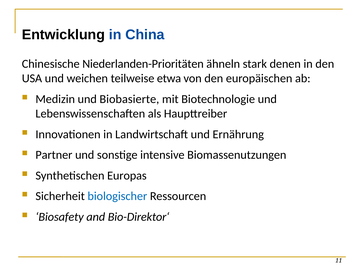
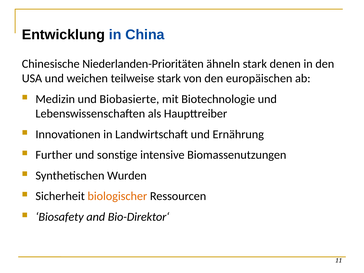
teilweise etwa: etwa -> stark
Partner: Partner -> Further
Europas: Europas -> Wurden
biologischer colour: blue -> orange
